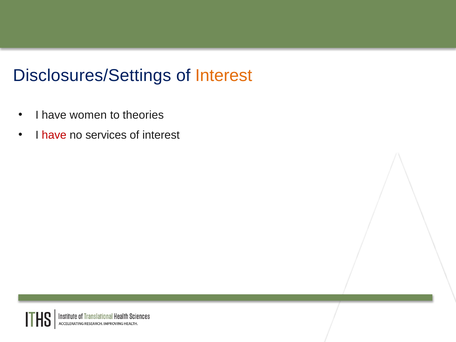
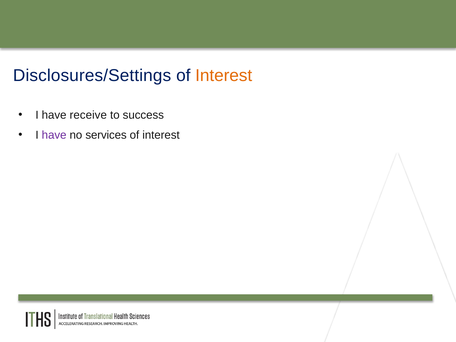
women: women -> receive
theories: theories -> success
have at (54, 135) colour: red -> purple
